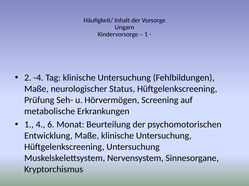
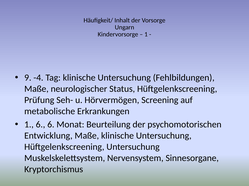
2: 2 -> 9
1 4: 4 -> 6
